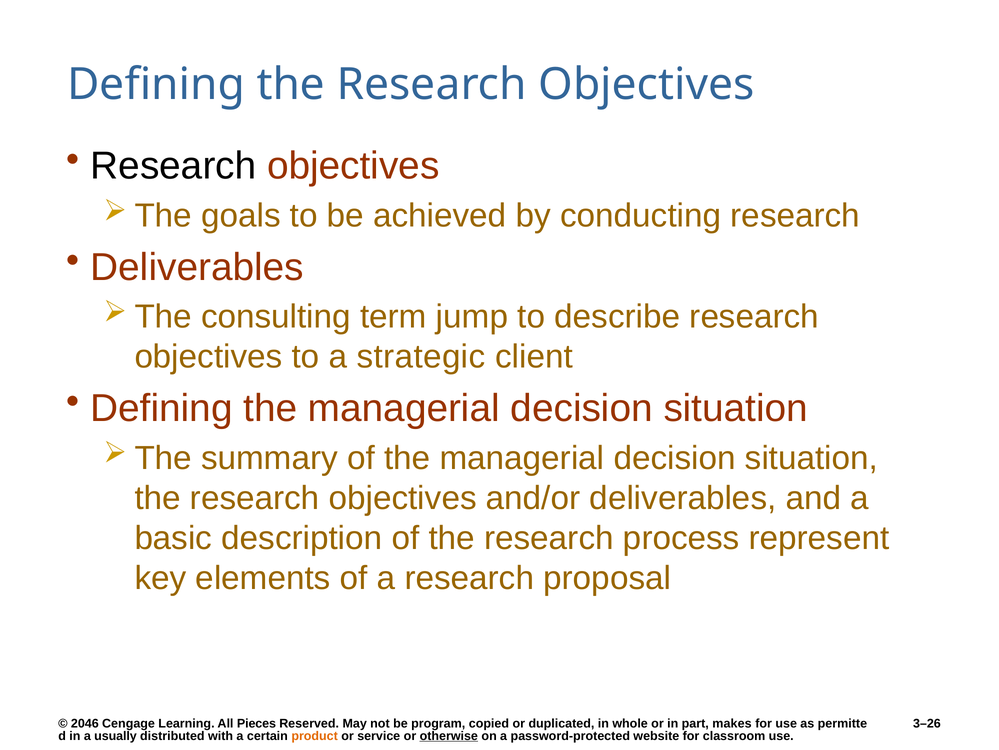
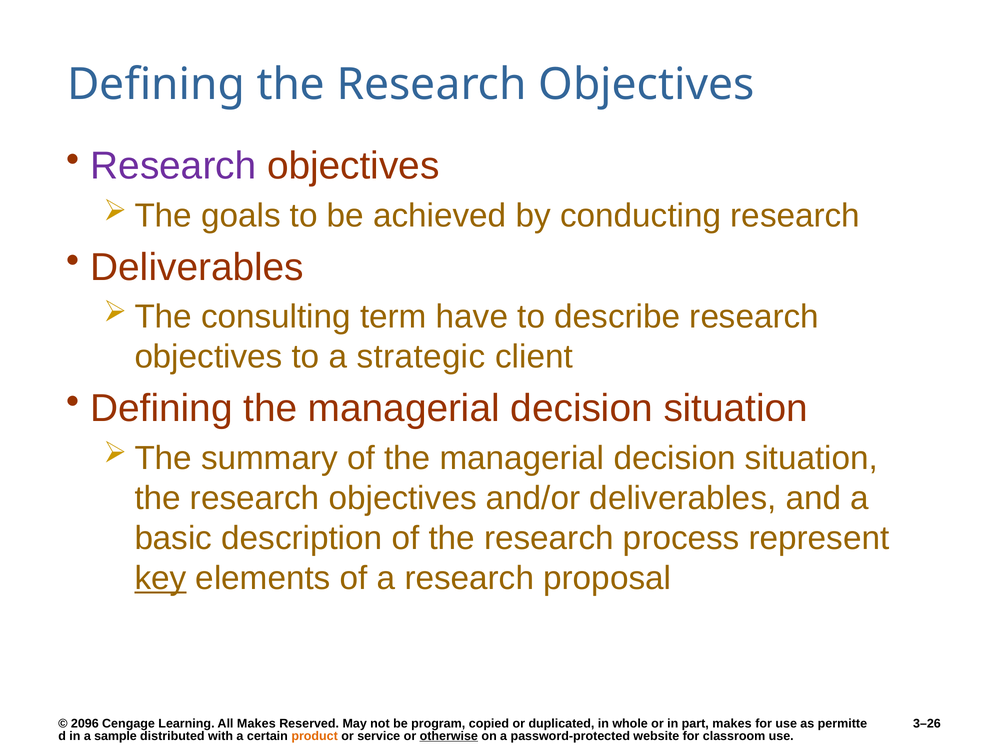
Research at (173, 166) colour: black -> purple
jump: jump -> have
key underline: none -> present
2046: 2046 -> 2096
All Pieces: Pieces -> Makes
usually: usually -> sample
